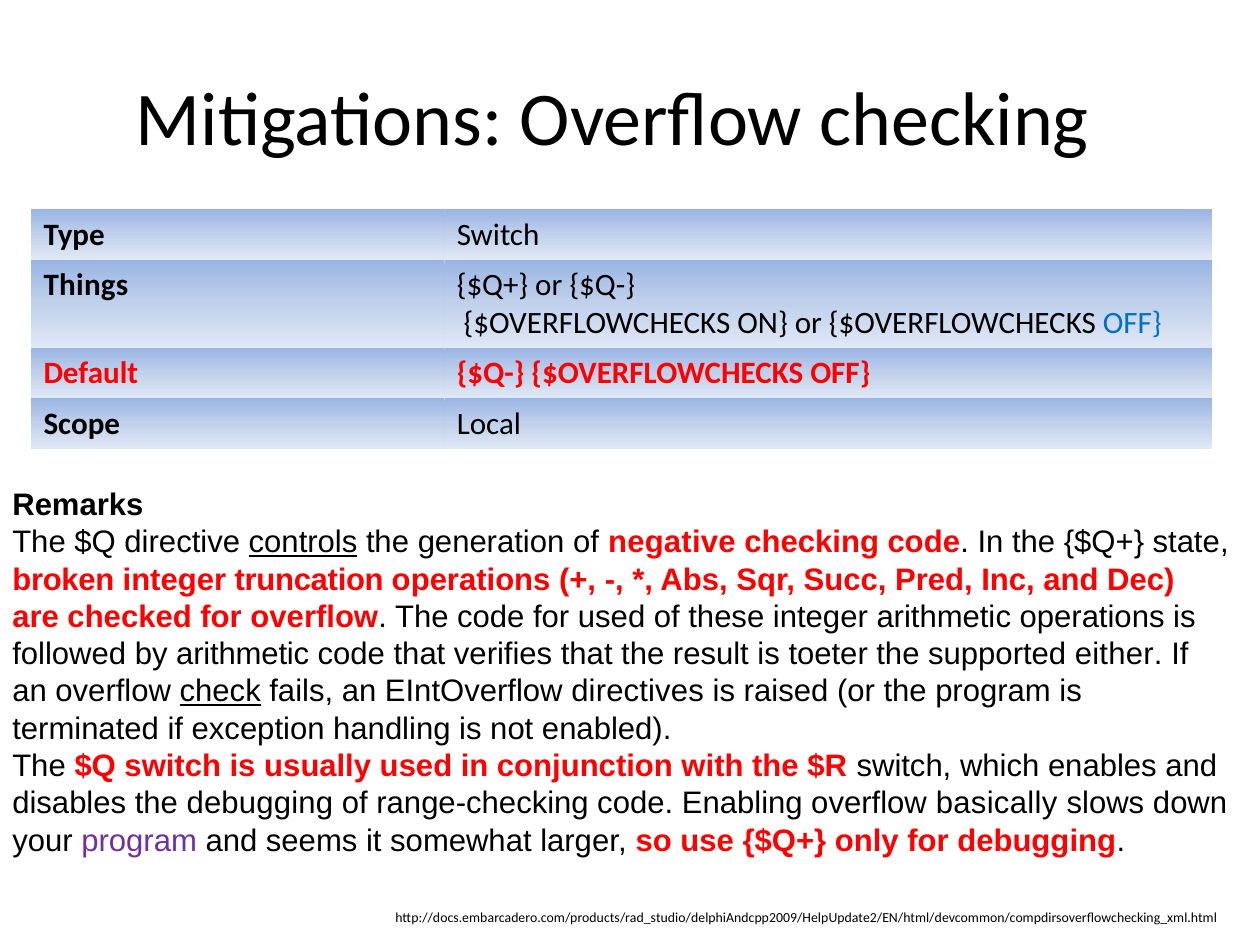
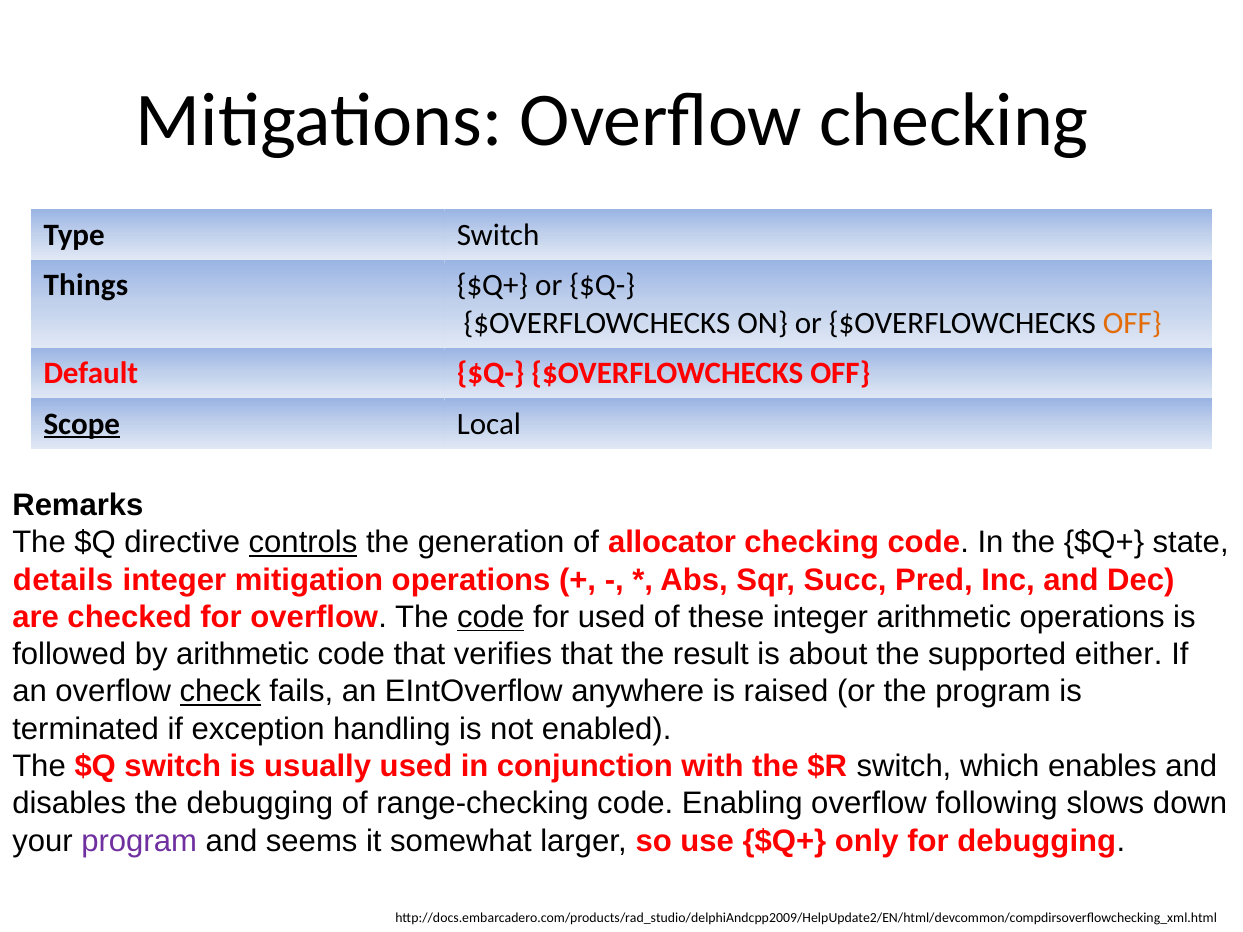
OFF at (1132, 323) colour: blue -> orange
Scope underline: none -> present
negative: negative -> allocator
broken: broken -> details
truncation: truncation -> mitigation
code at (491, 617) underline: none -> present
toeter: toeter -> about
directives: directives -> anywhere
basically: basically -> following
